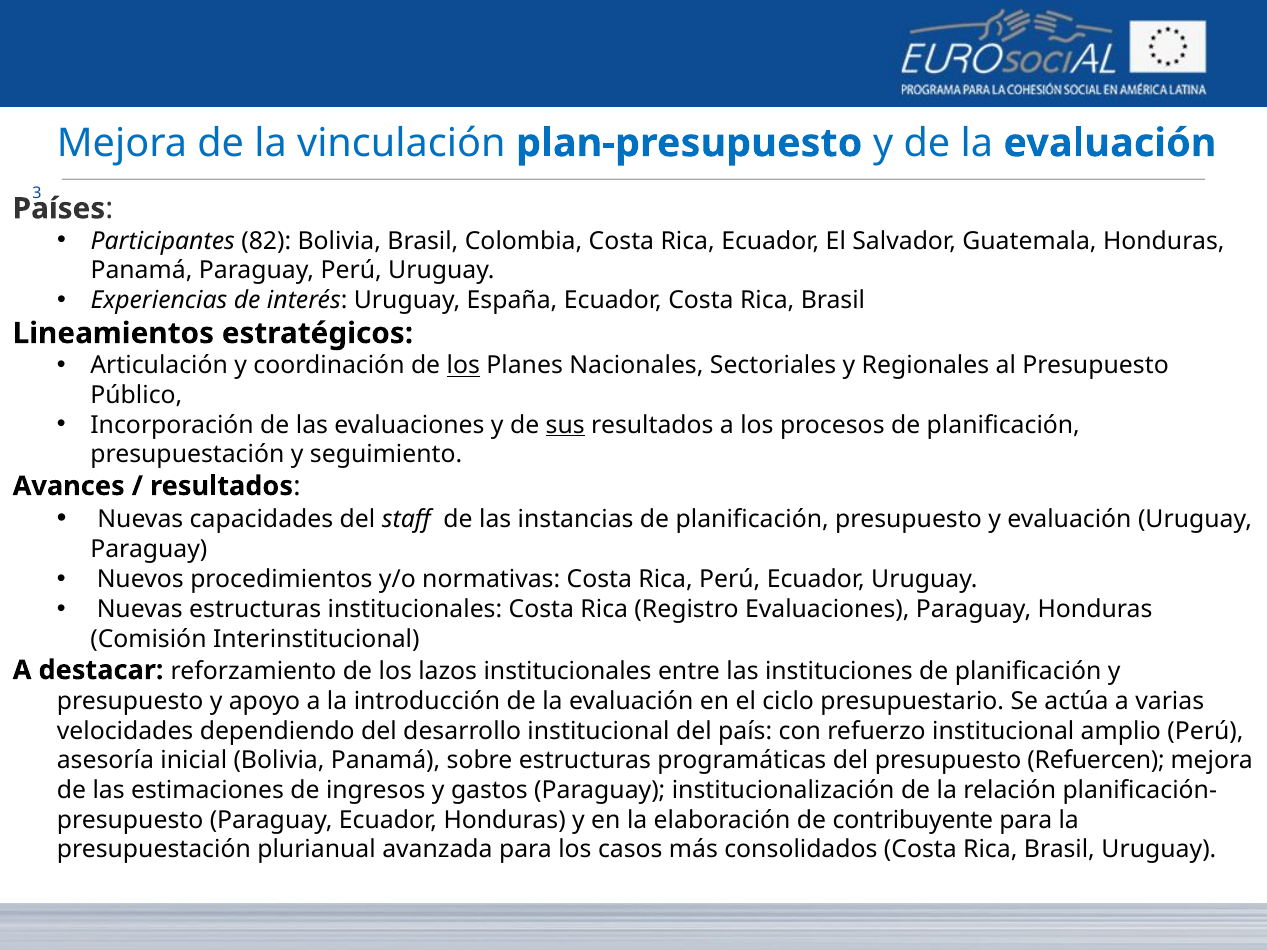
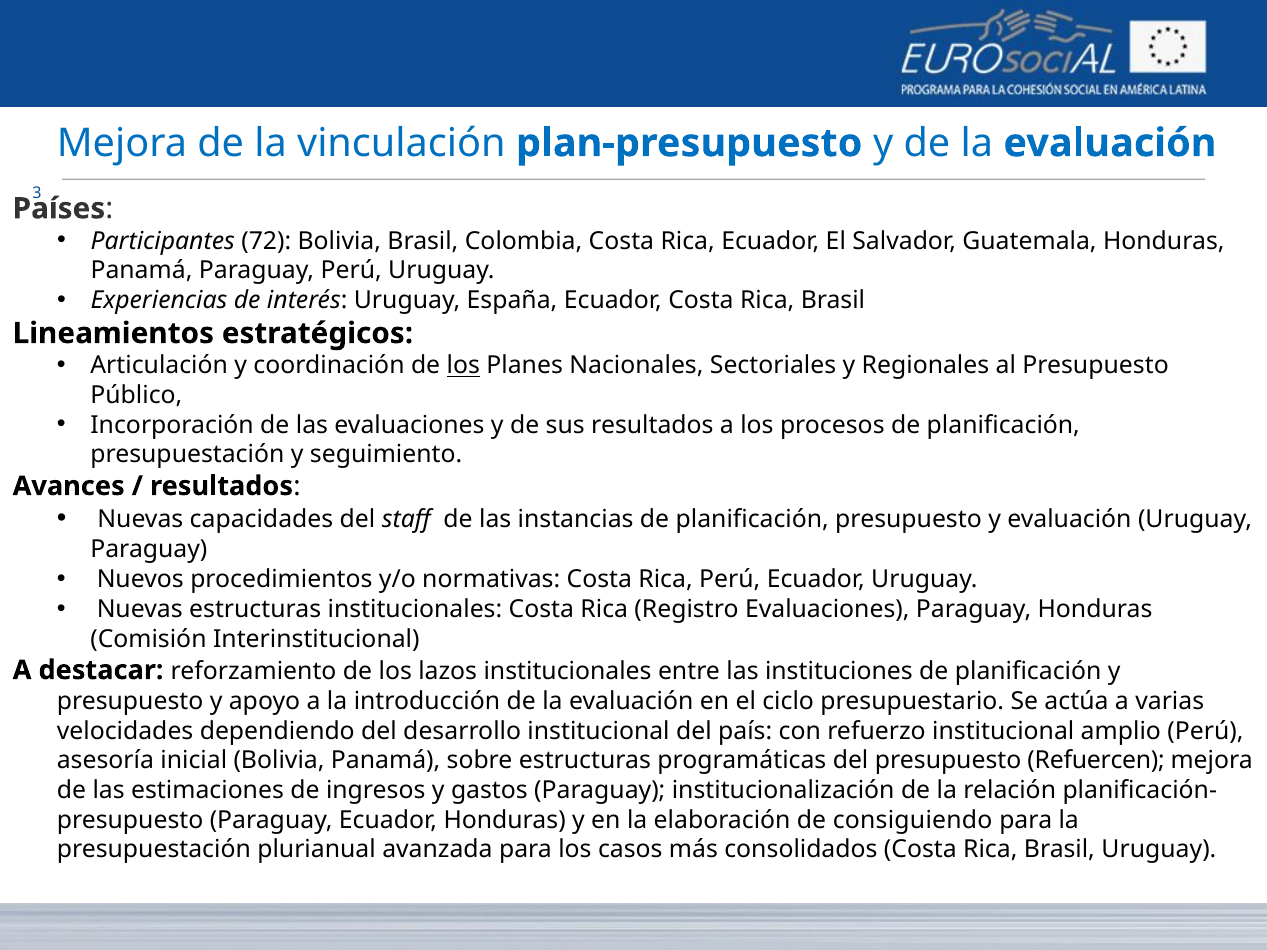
82: 82 -> 72
sus underline: present -> none
contribuyente: contribuyente -> consiguiendo
